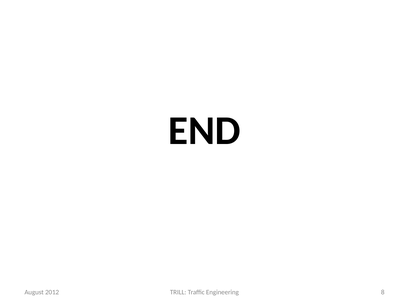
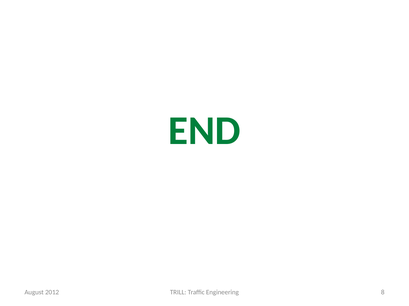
END colour: black -> green
